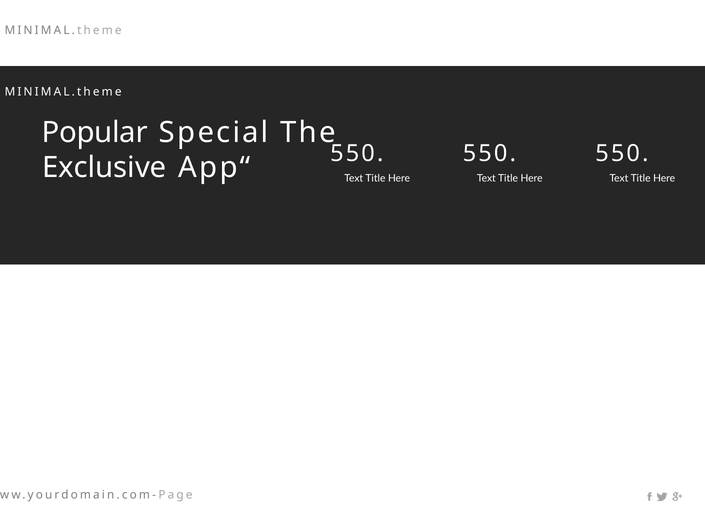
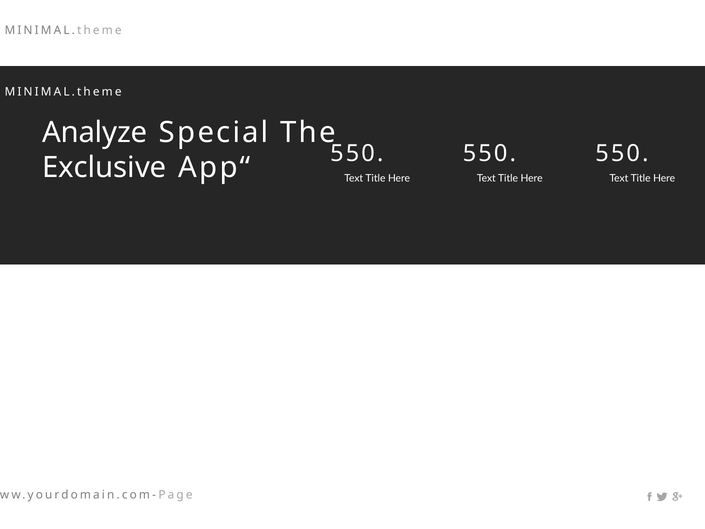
Popular: Popular -> Analyze
